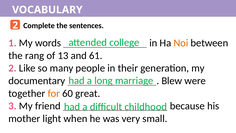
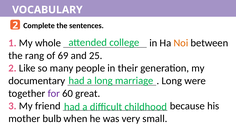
words: words -> whole
13: 13 -> 69
61: 61 -> 25
Blew at (172, 81): Blew -> Long
for colour: orange -> purple
light: light -> bulb
